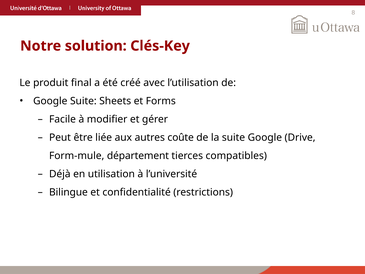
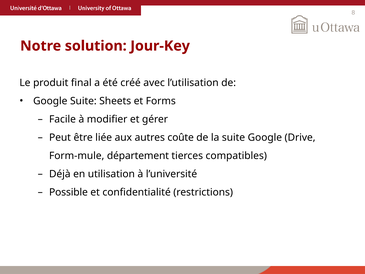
Clés-Key: Clés-Key -> Jour-Key
Bilingue: Bilingue -> Possible
